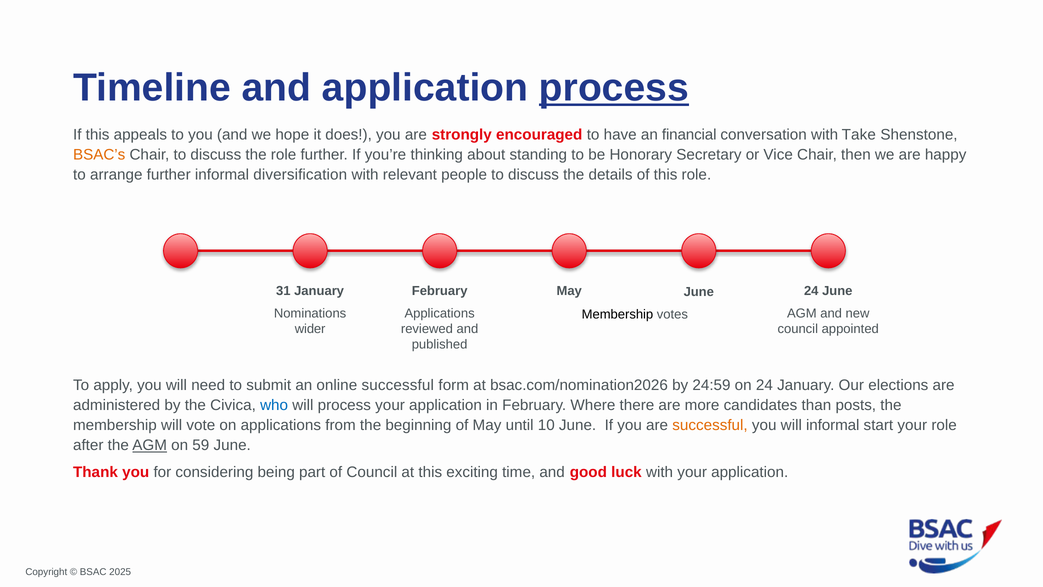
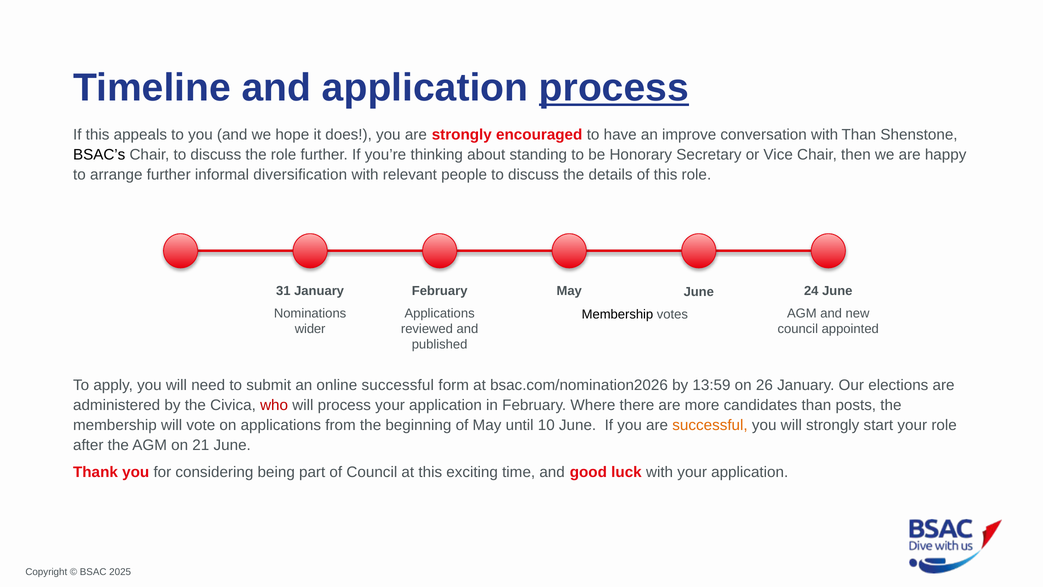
financial: financial -> improve
with Take: Take -> Than
BSAC’s colour: orange -> black
24:59: 24:59 -> 13:59
on 24: 24 -> 26
who colour: blue -> red
will informal: informal -> strongly
AGM at (150, 445) underline: present -> none
59: 59 -> 21
